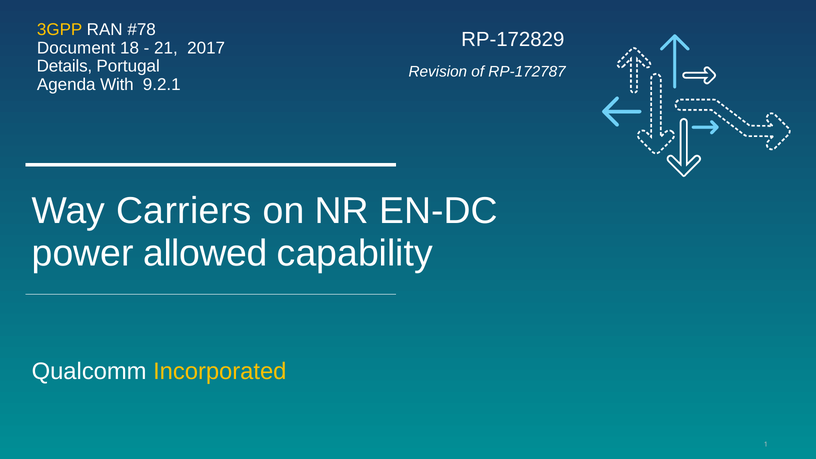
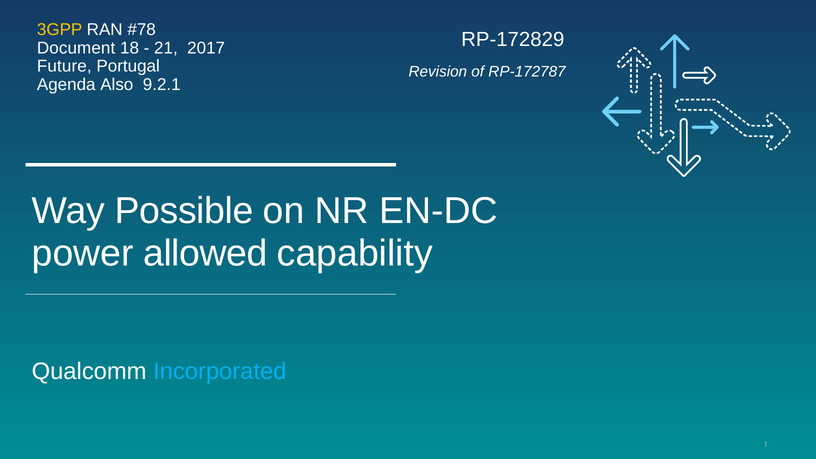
Details: Details -> Future
With: With -> Also
Carriers: Carriers -> Possible
Incorporated colour: yellow -> light blue
